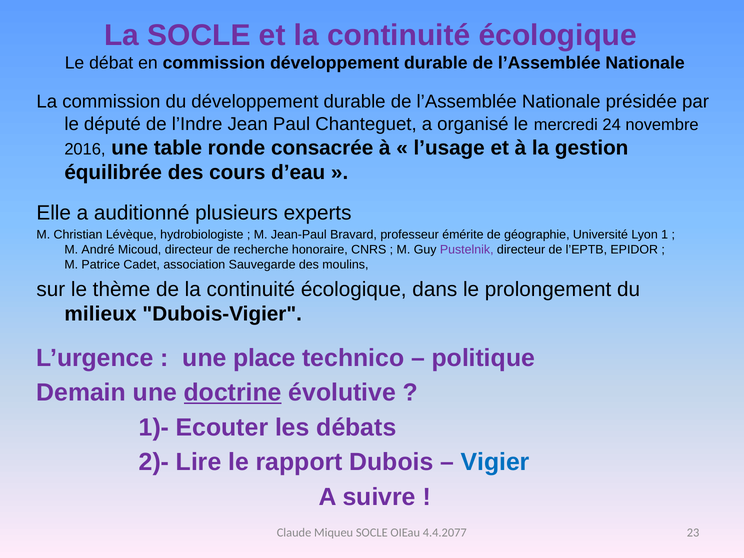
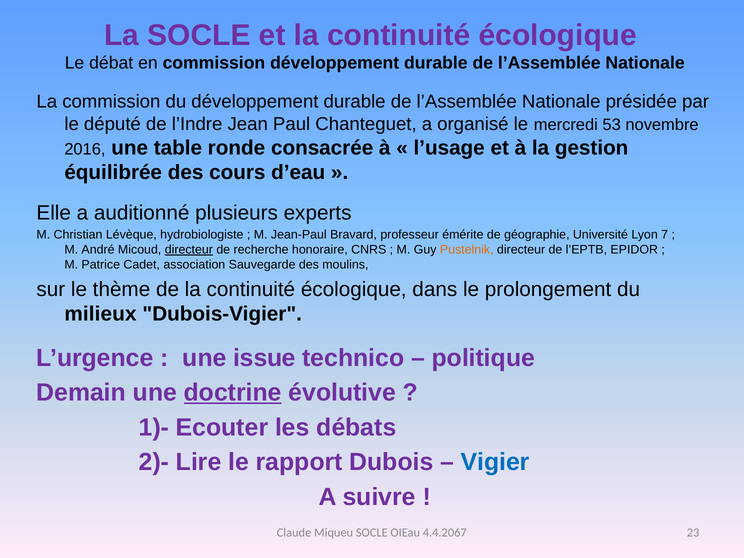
24: 24 -> 53
1: 1 -> 7
directeur at (189, 250) underline: none -> present
Pustelnik colour: purple -> orange
place: place -> issue
4.4.2077: 4.4.2077 -> 4.4.2067
